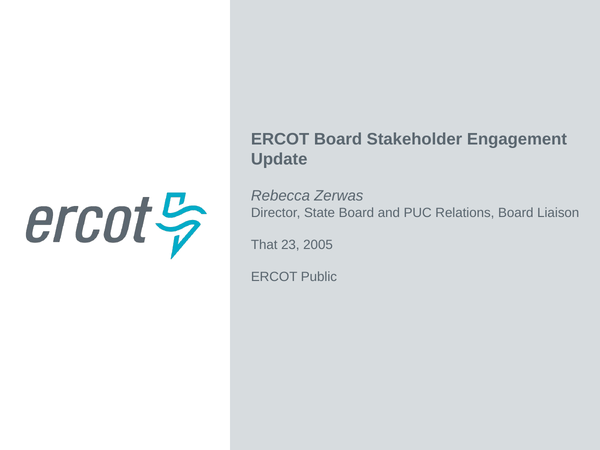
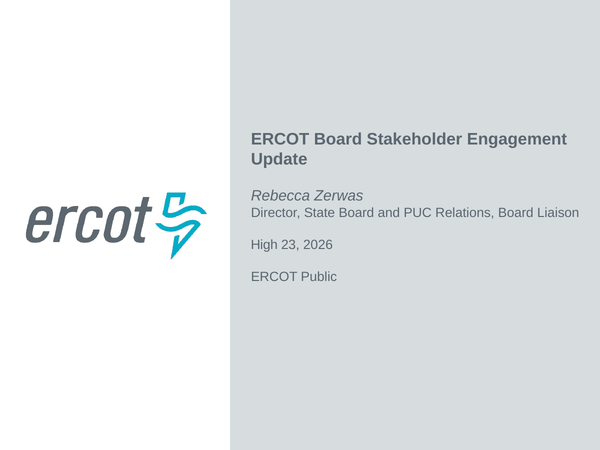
That: That -> High
2005: 2005 -> 2026
